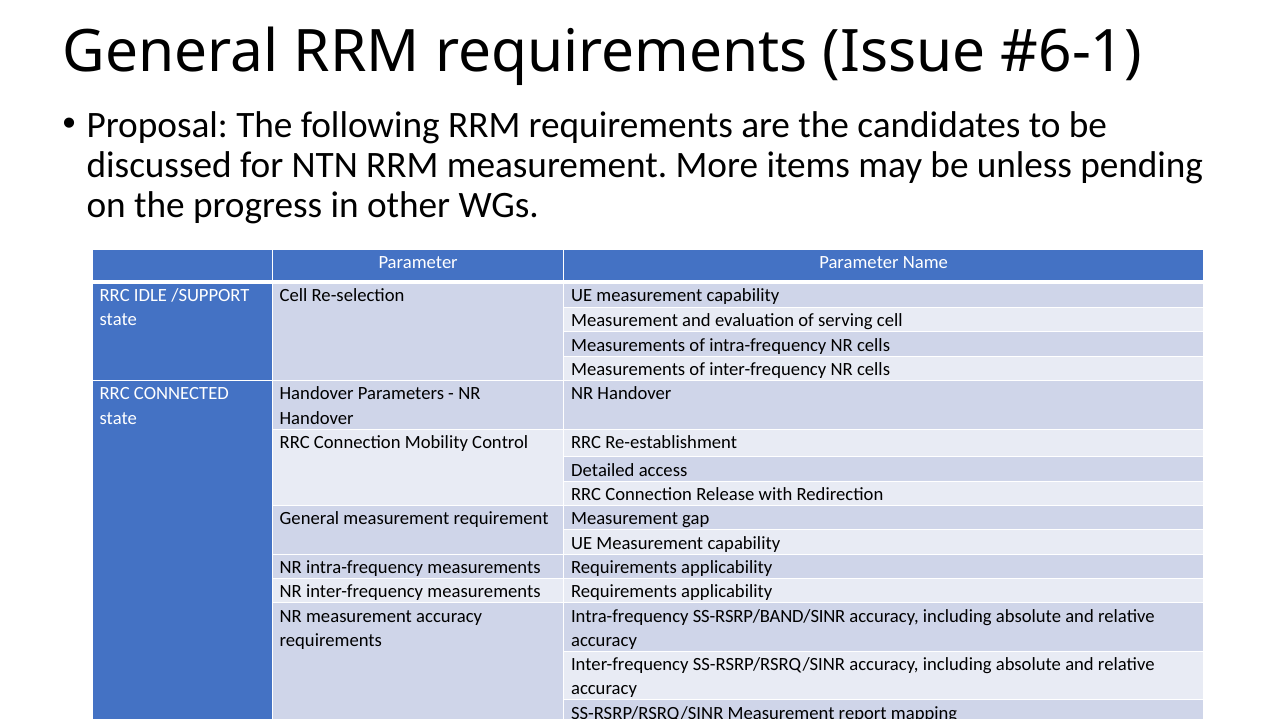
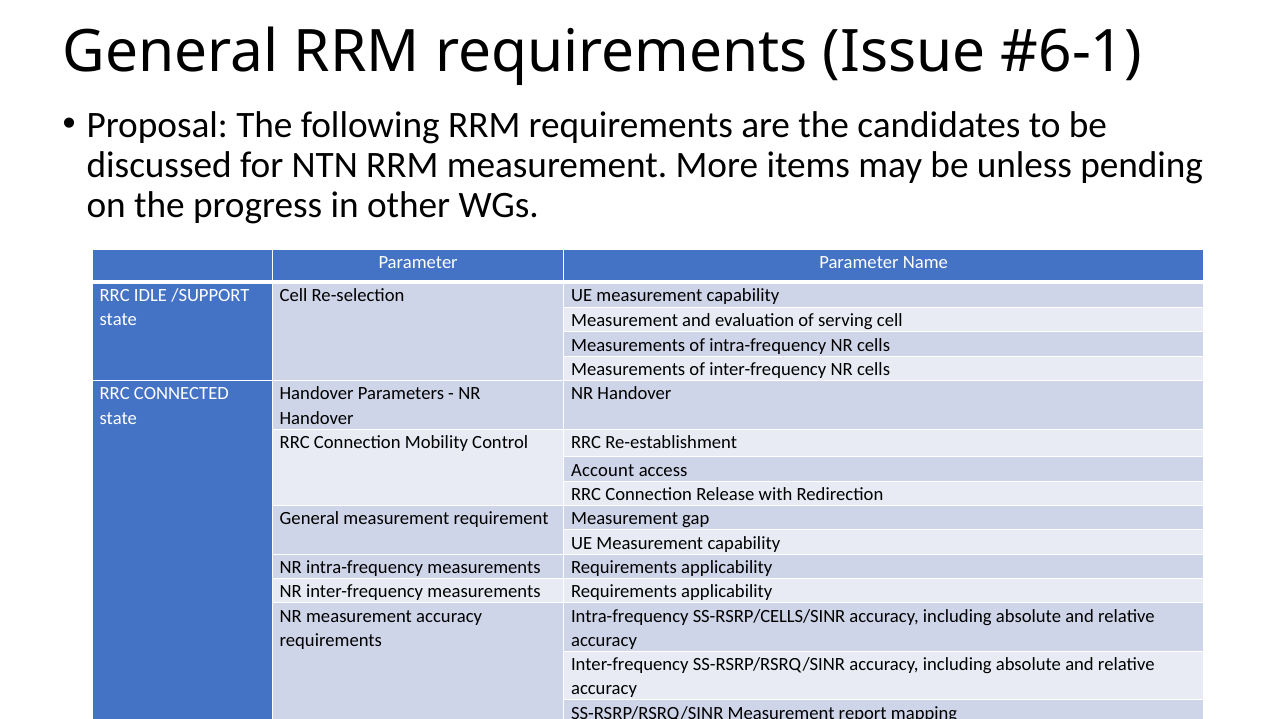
Detailed: Detailed -> Account
SS-RSRP/BAND/SINR: SS-RSRP/BAND/SINR -> SS-RSRP/CELLS/SINR
